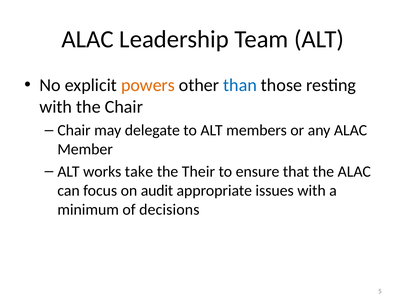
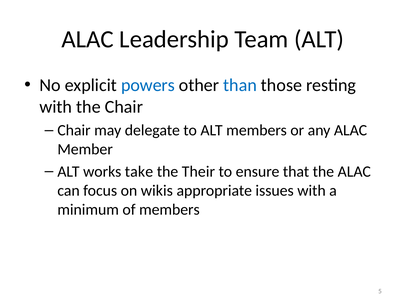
powers colour: orange -> blue
audit: audit -> wikis
of decisions: decisions -> members
